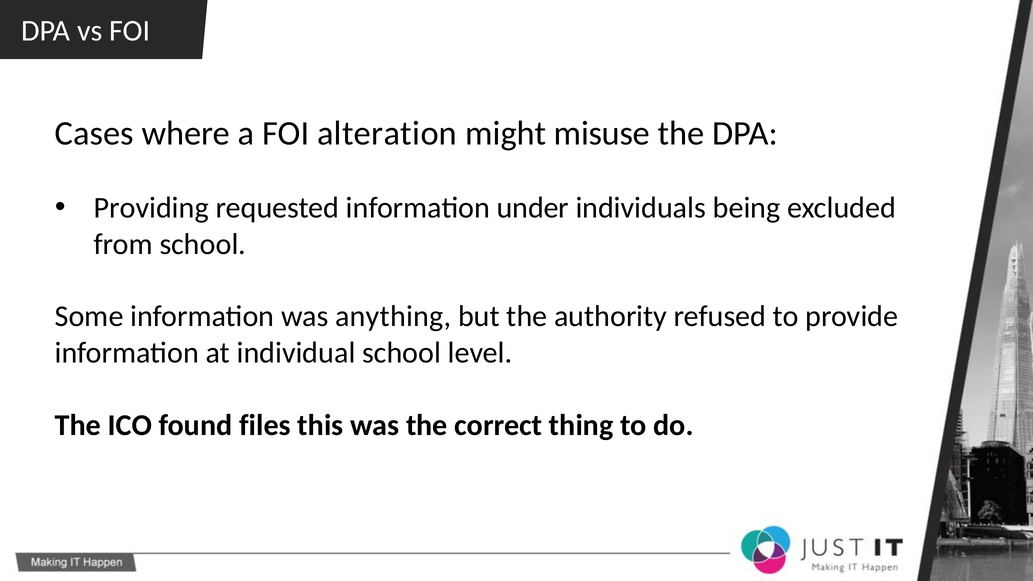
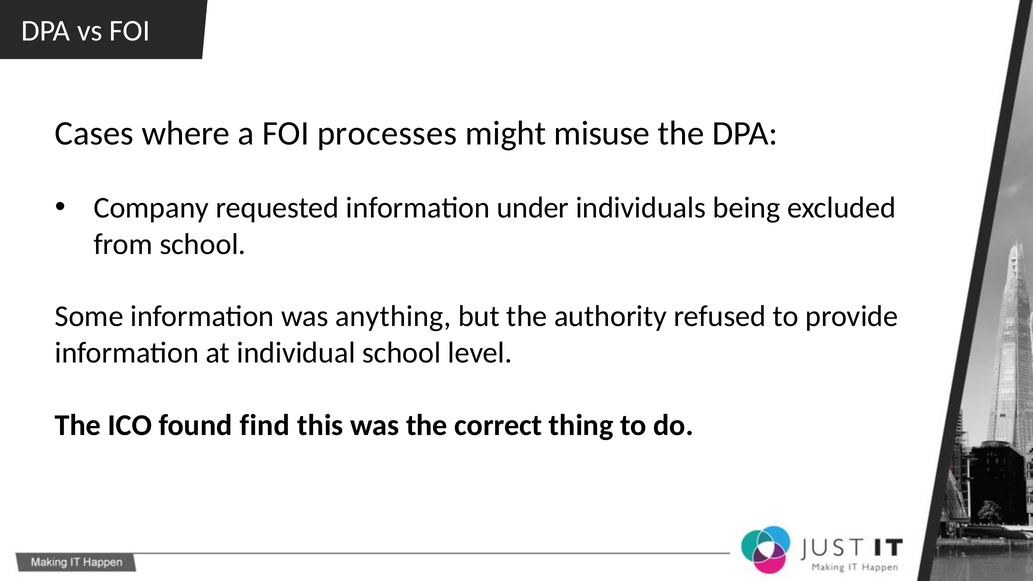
alteration: alteration -> processes
Providing: Providing -> Company
files: files -> find
